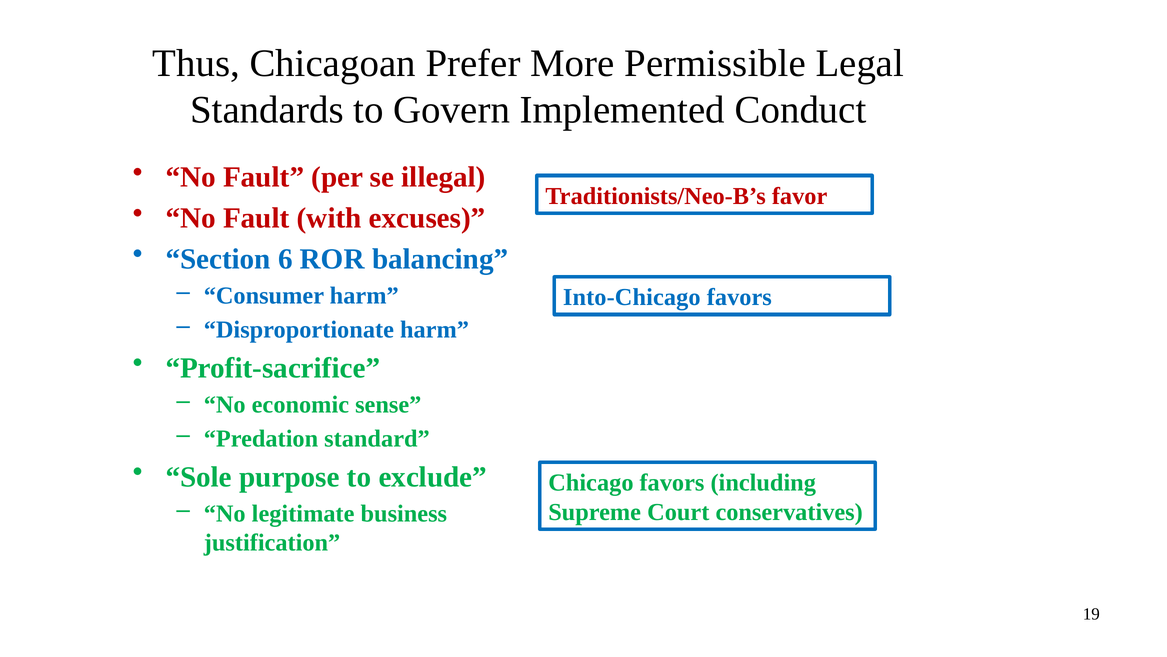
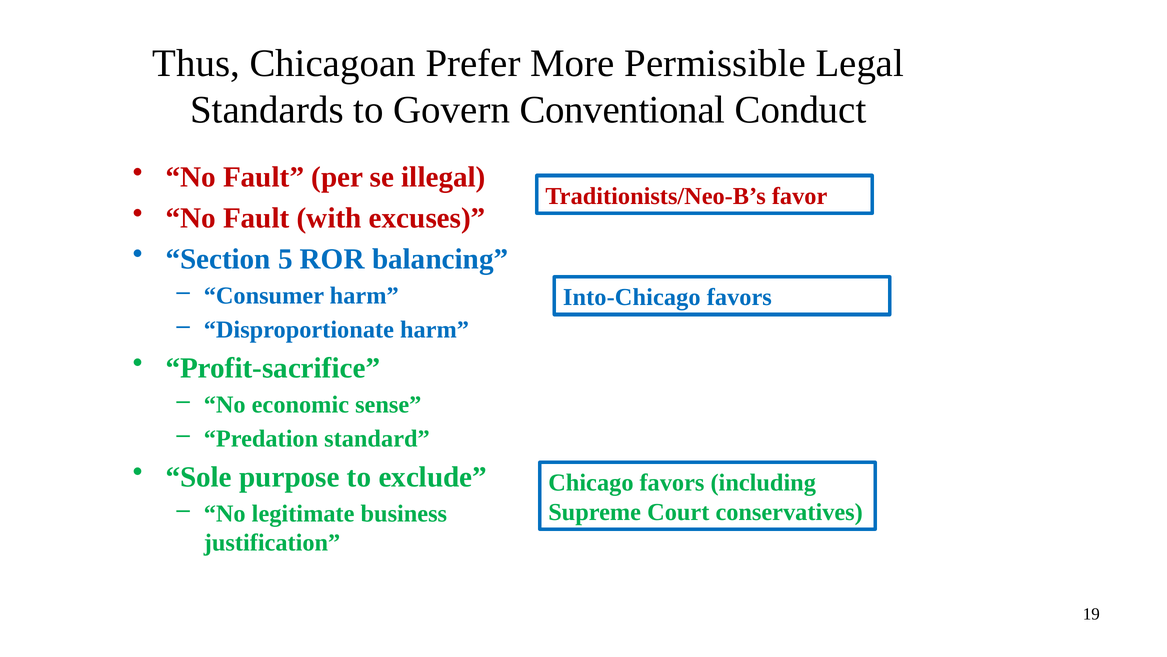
Implemented: Implemented -> Conventional
6: 6 -> 5
